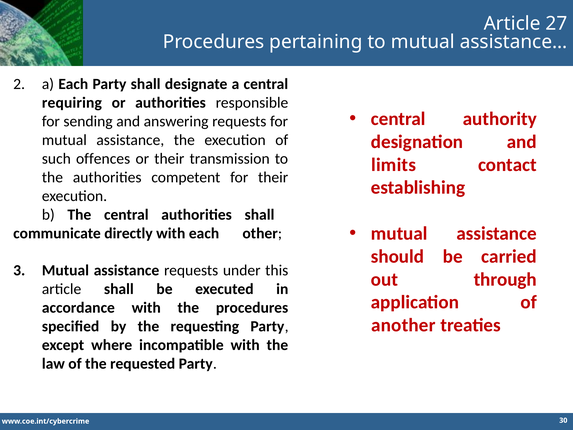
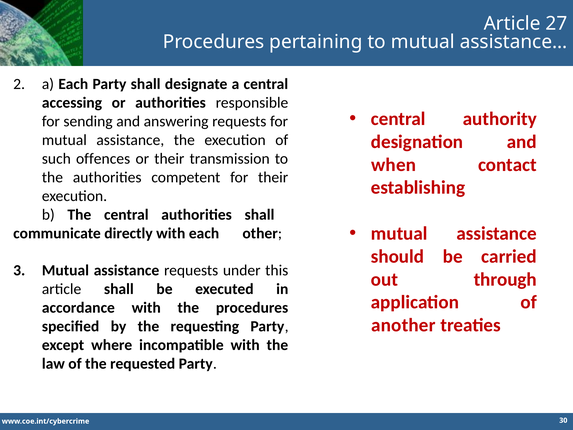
requiring: requiring -> accessing
limits: limits -> when
